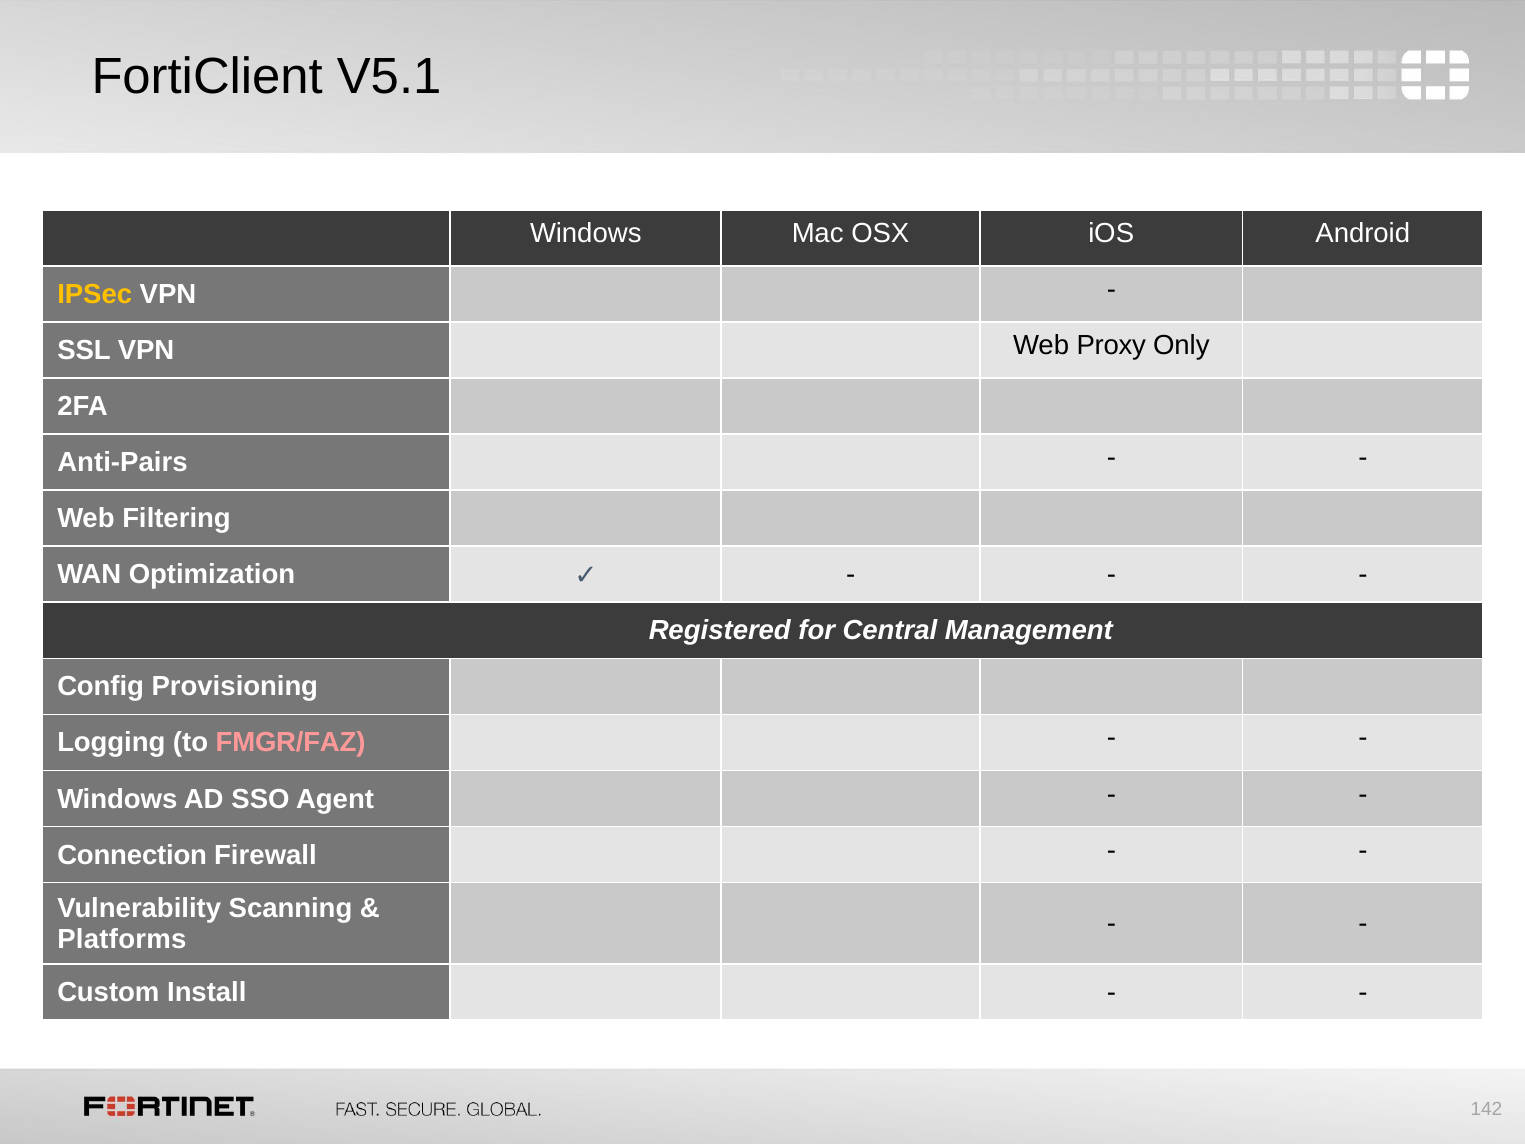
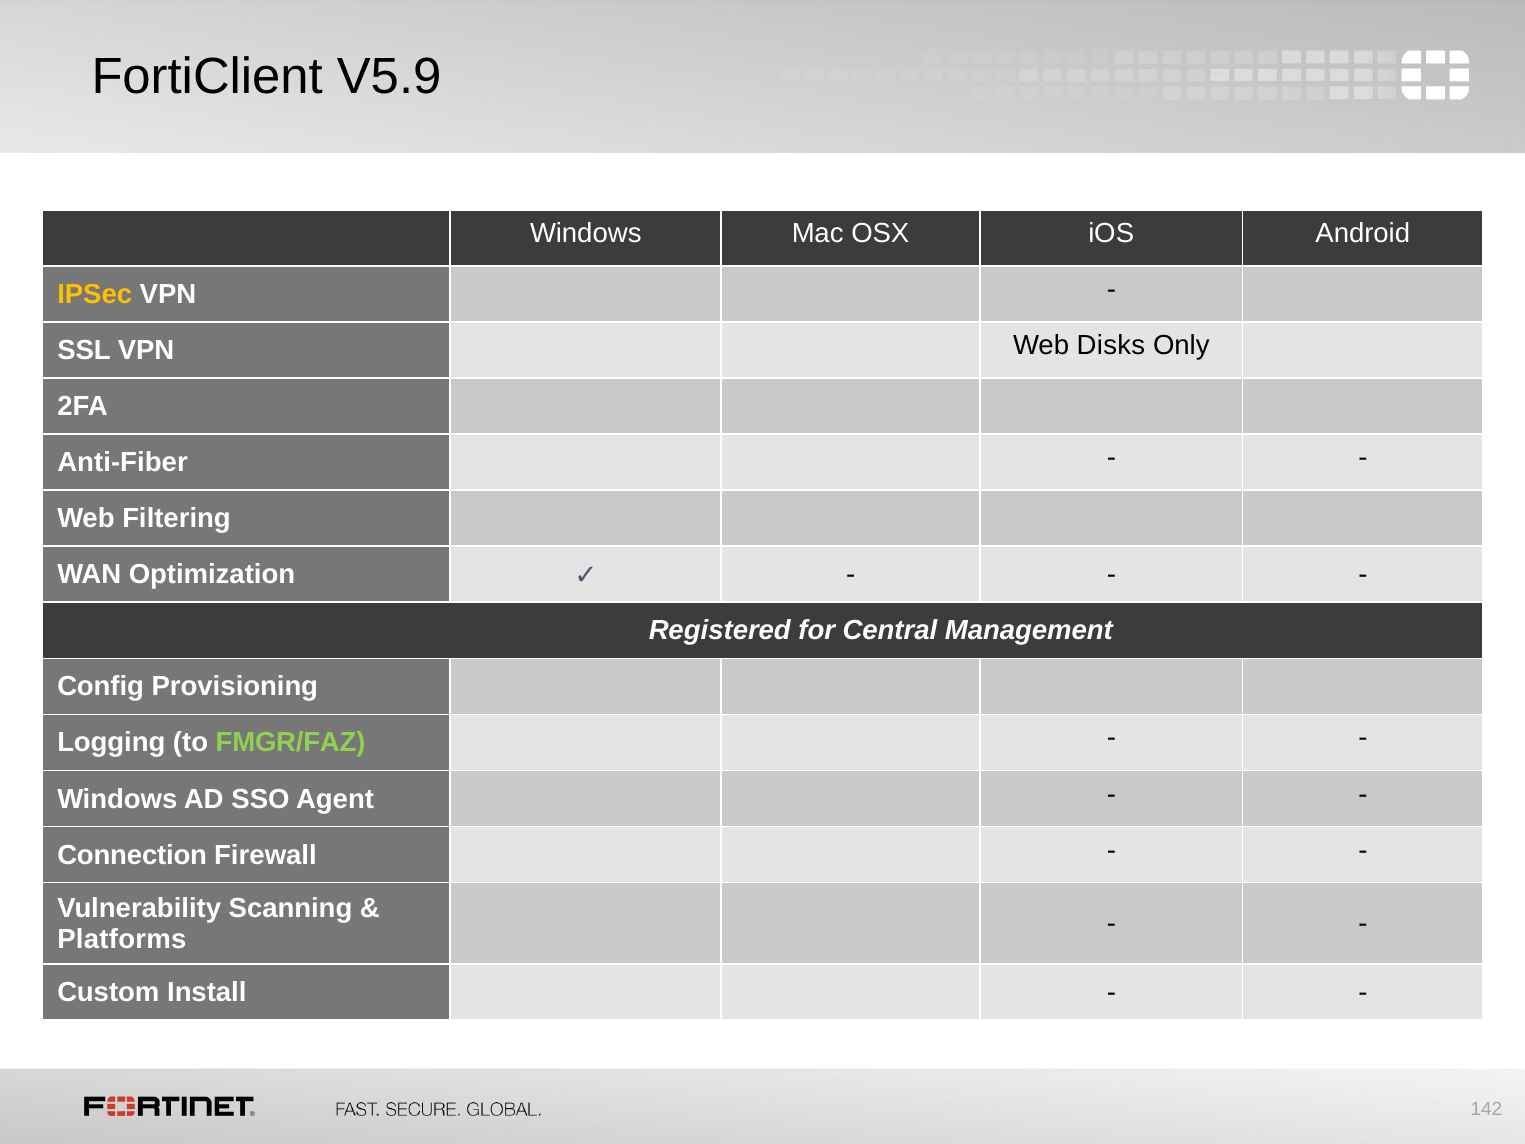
V5.1: V5.1 -> V5.9
Proxy: Proxy -> Disks
Anti-Pairs: Anti-Pairs -> Anti-Fiber
FMGR/FAZ colour: pink -> light green
